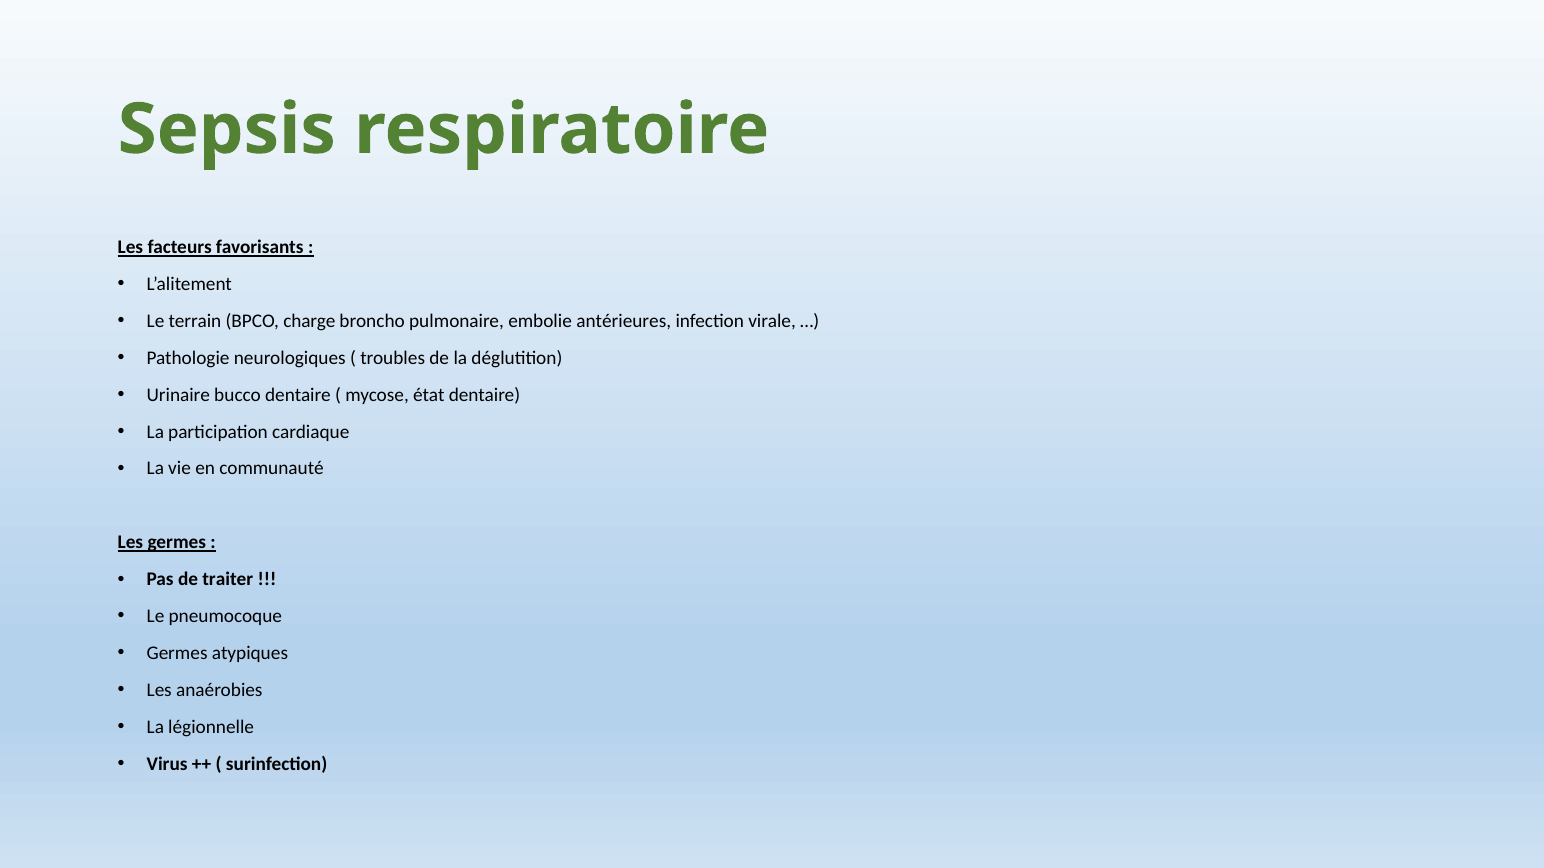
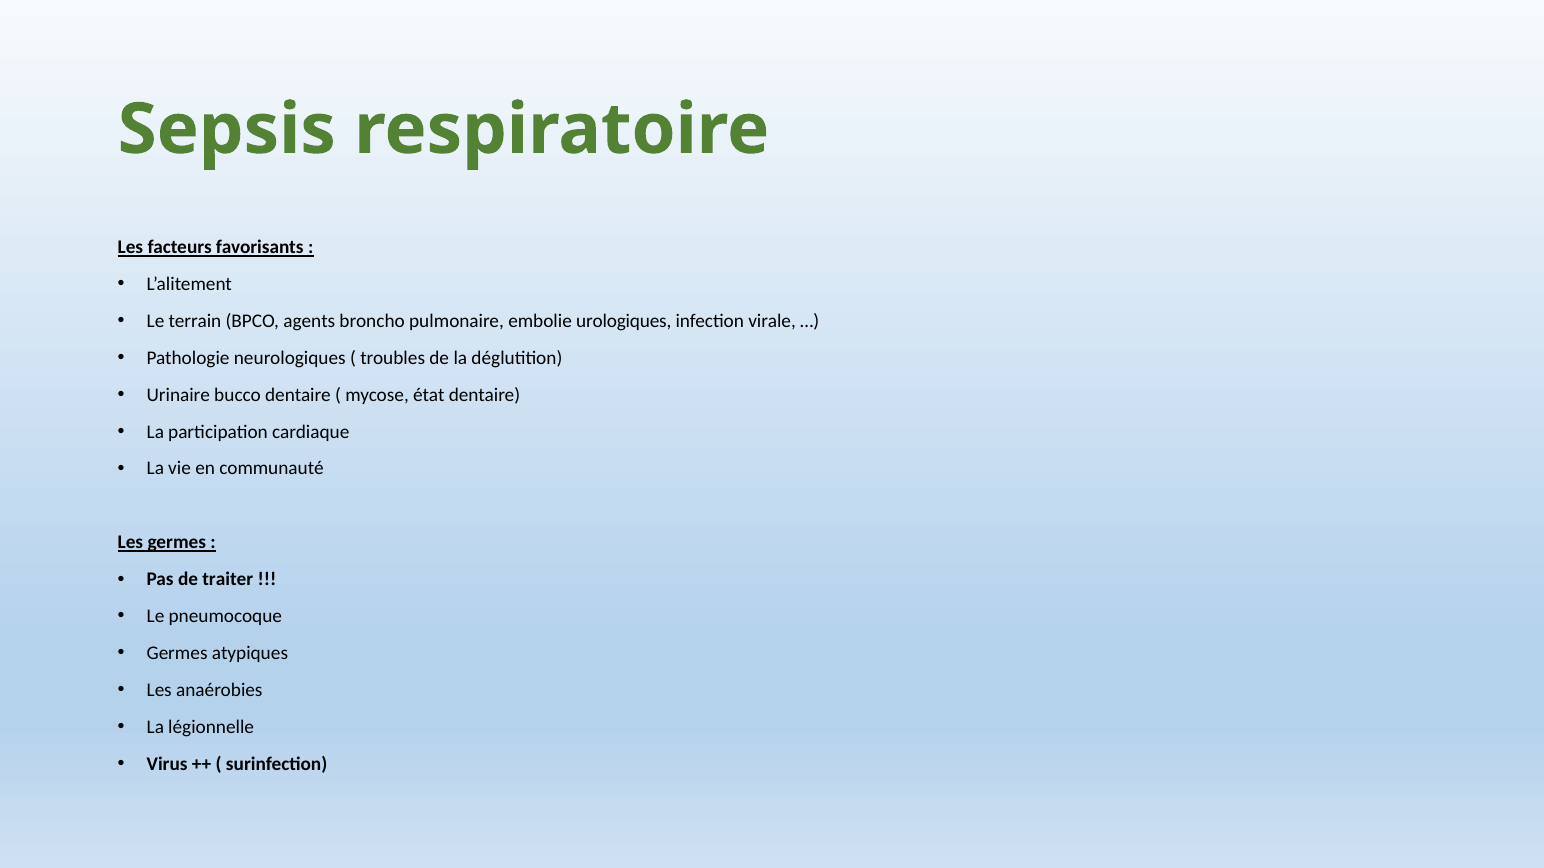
charge: charge -> agents
antérieures: antérieures -> urologiques
